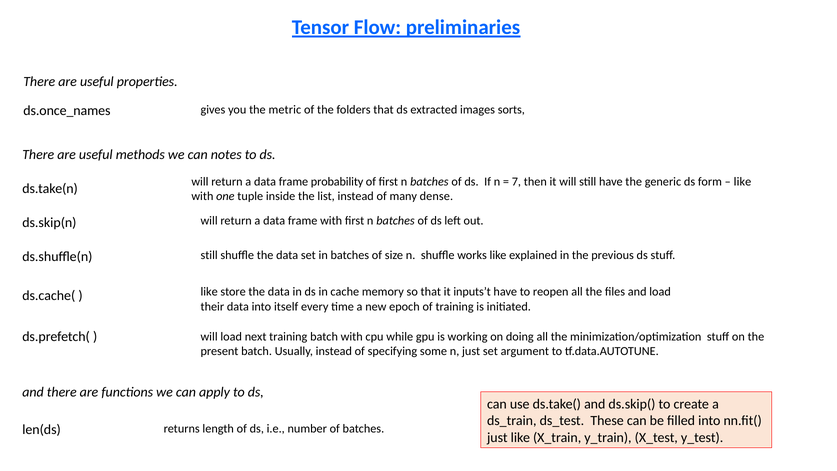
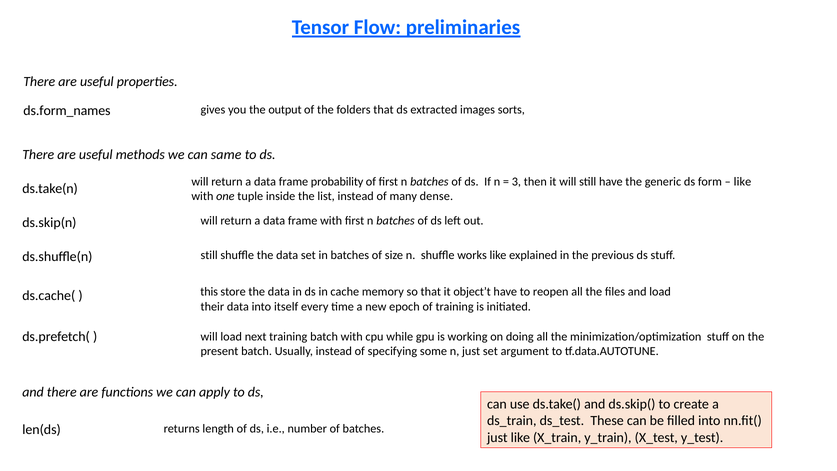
ds.once_names: ds.once_names -> ds.form_names
metric: metric -> output
notes: notes -> same
7: 7 -> 3
like at (209, 292): like -> this
inputs’t: inputs’t -> object’t
